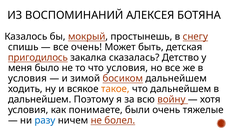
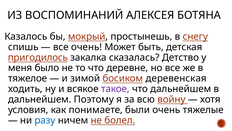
что условия: условия -> деревне
условия at (27, 78): условия -> тяжелое
босиком дальнейшем: дальнейшем -> деревенская
такое colour: orange -> purple
